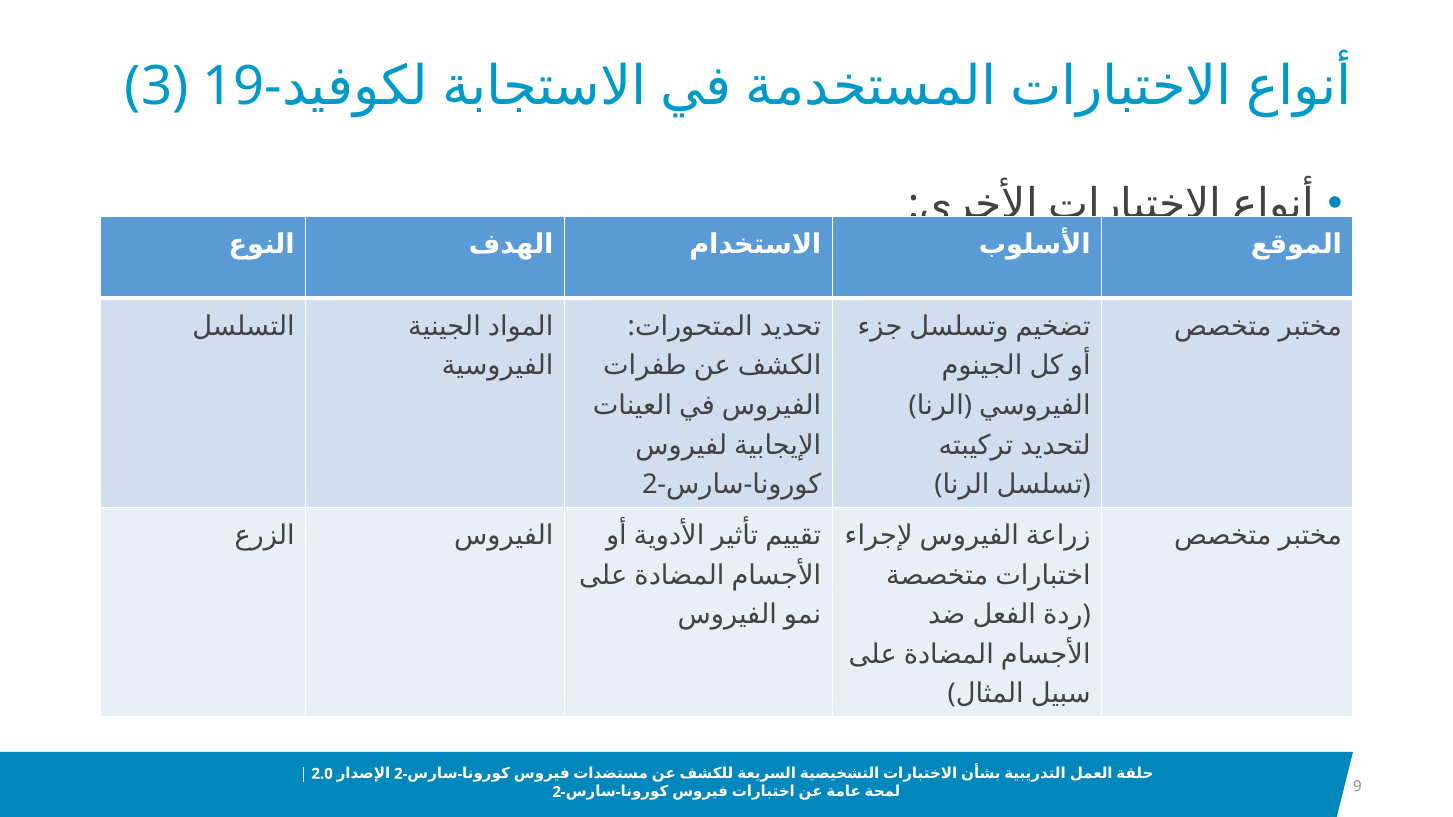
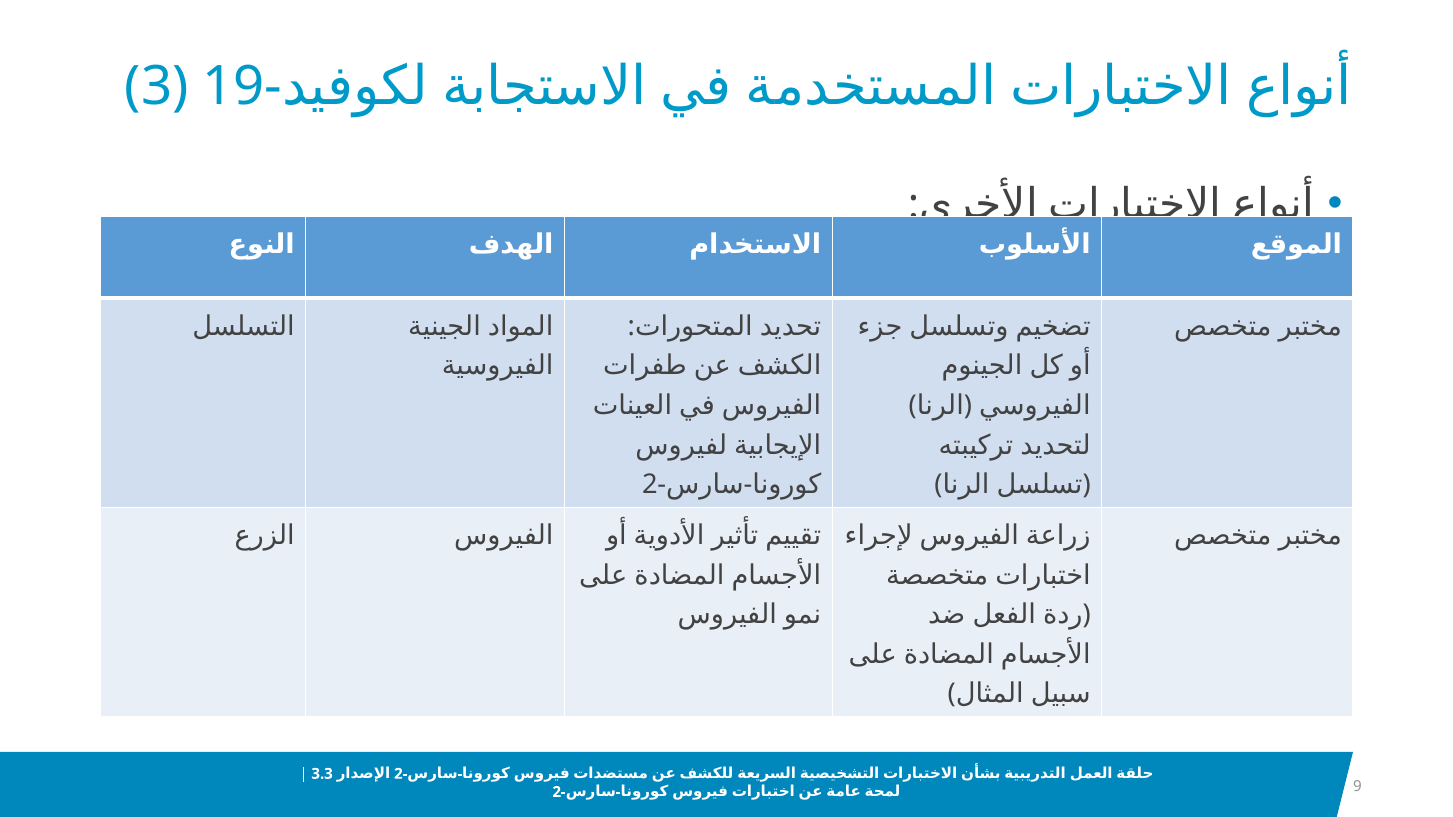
2.0: 2.0 -> 3.3
